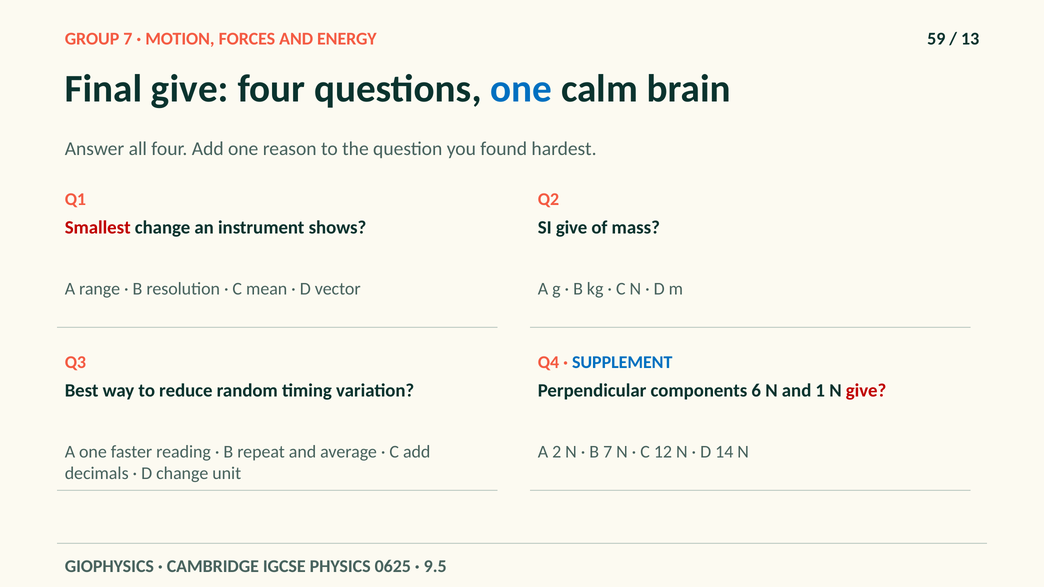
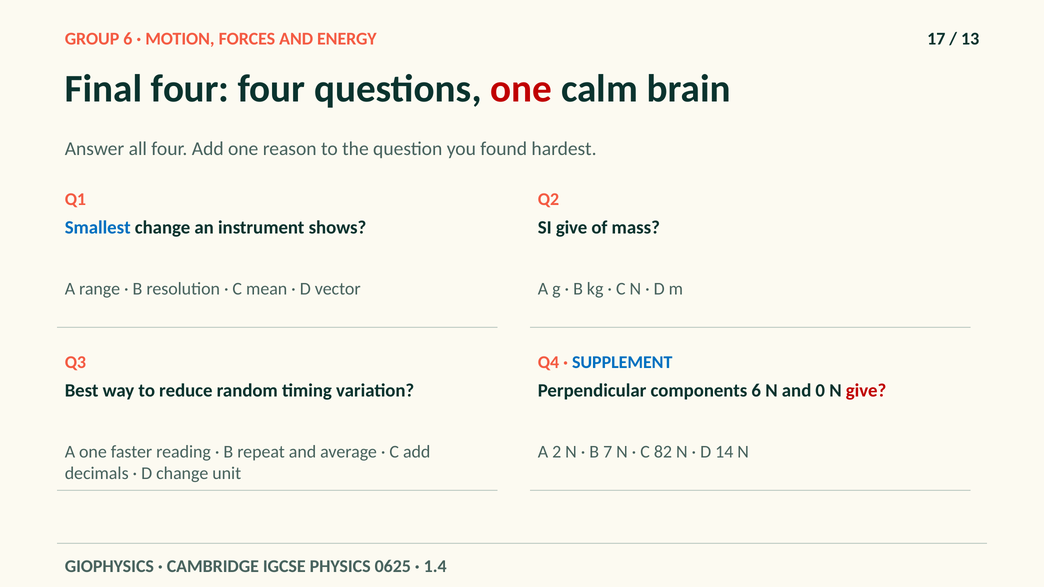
GROUP 7: 7 -> 6
59: 59 -> 17
Final give: give -> four
one at (521, 89) colour: blue -> red
Smallest colour: red -> blue
1: 1 -> 0
12: 12 -> 82
9.5: 9.5 -> 1.4
